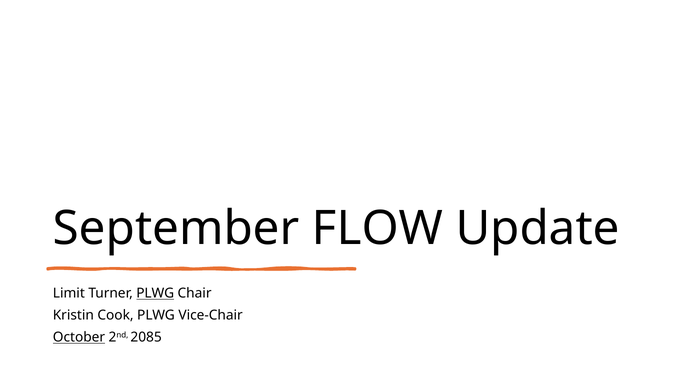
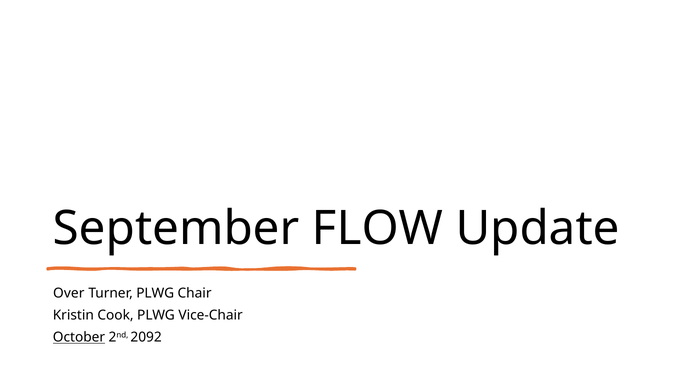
Limit: Limit -> Over
PLWG at (155, 293) underline: present -> none
2085: 2085 -> 2092
